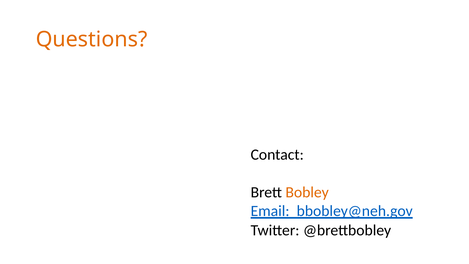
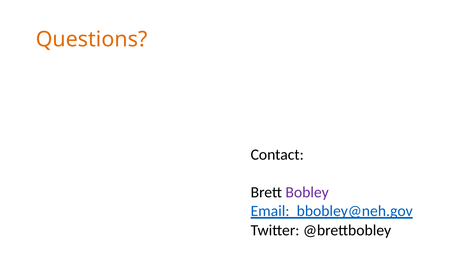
Bobley colour: orange -> purple
